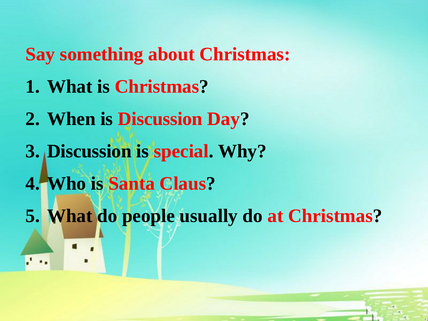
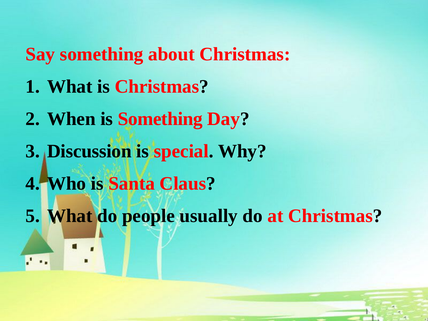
is Discussion: Discussion -> Something
